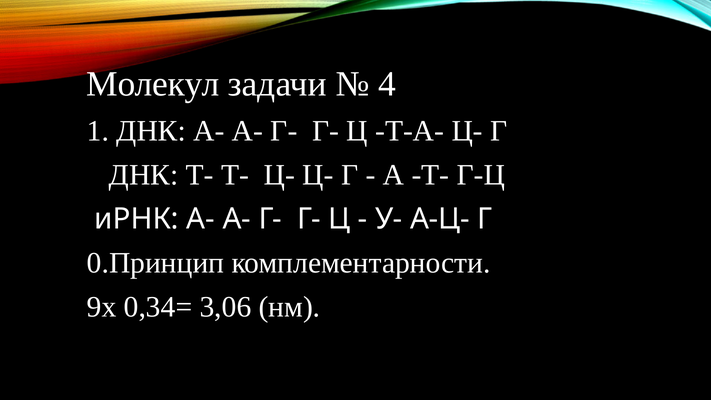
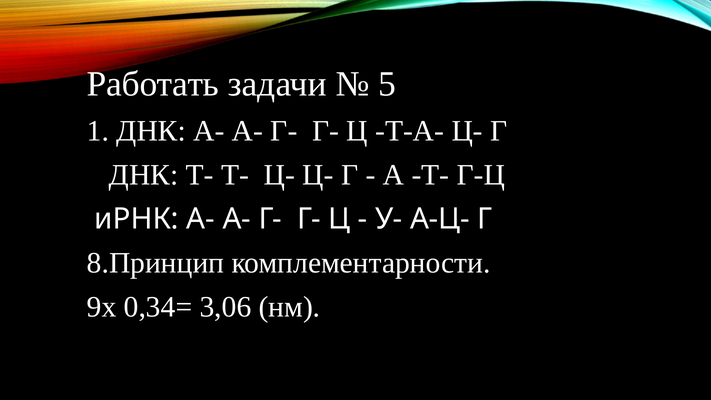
Молекул: Молекул -> Работать
4: 4 -> 5
0.Принцип: 0.Принцип -> 8.Принцип
